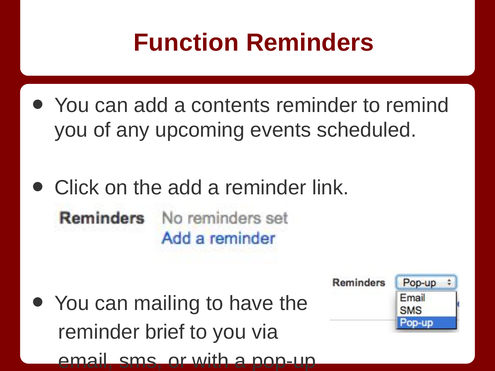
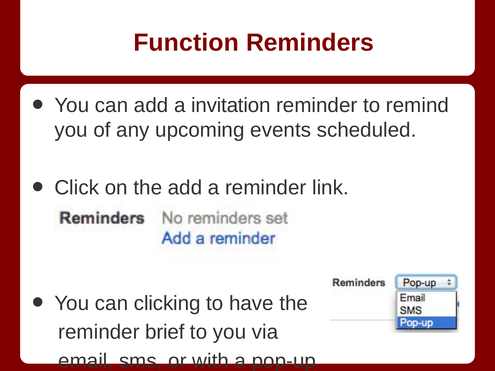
contents: contents -> invitation
mailing: mailing -> clicking
